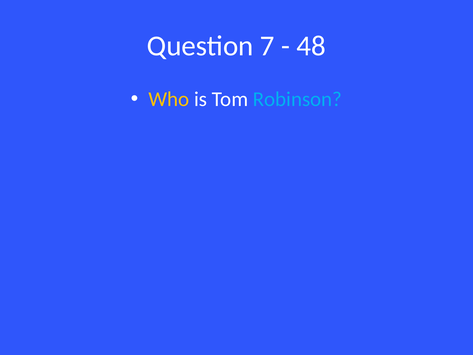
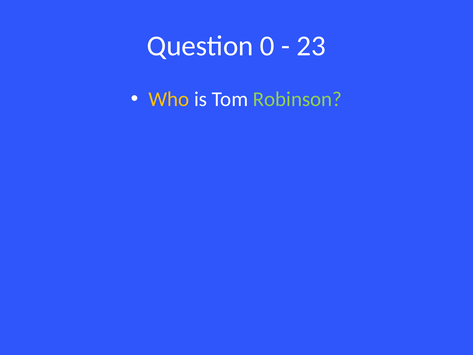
7: 7 -> 0
48: 48 -> 23
Robinson colour: light blue -> light green
